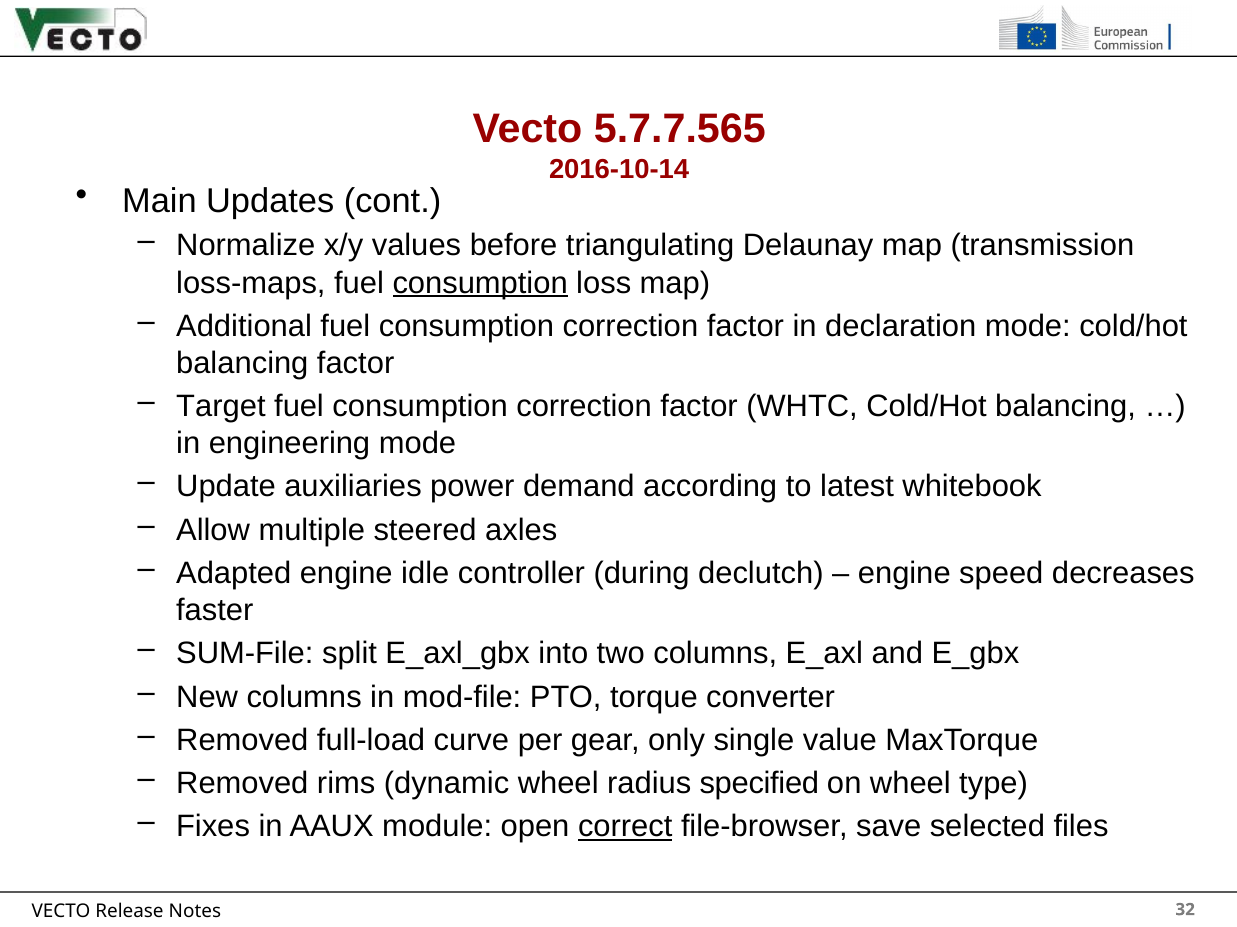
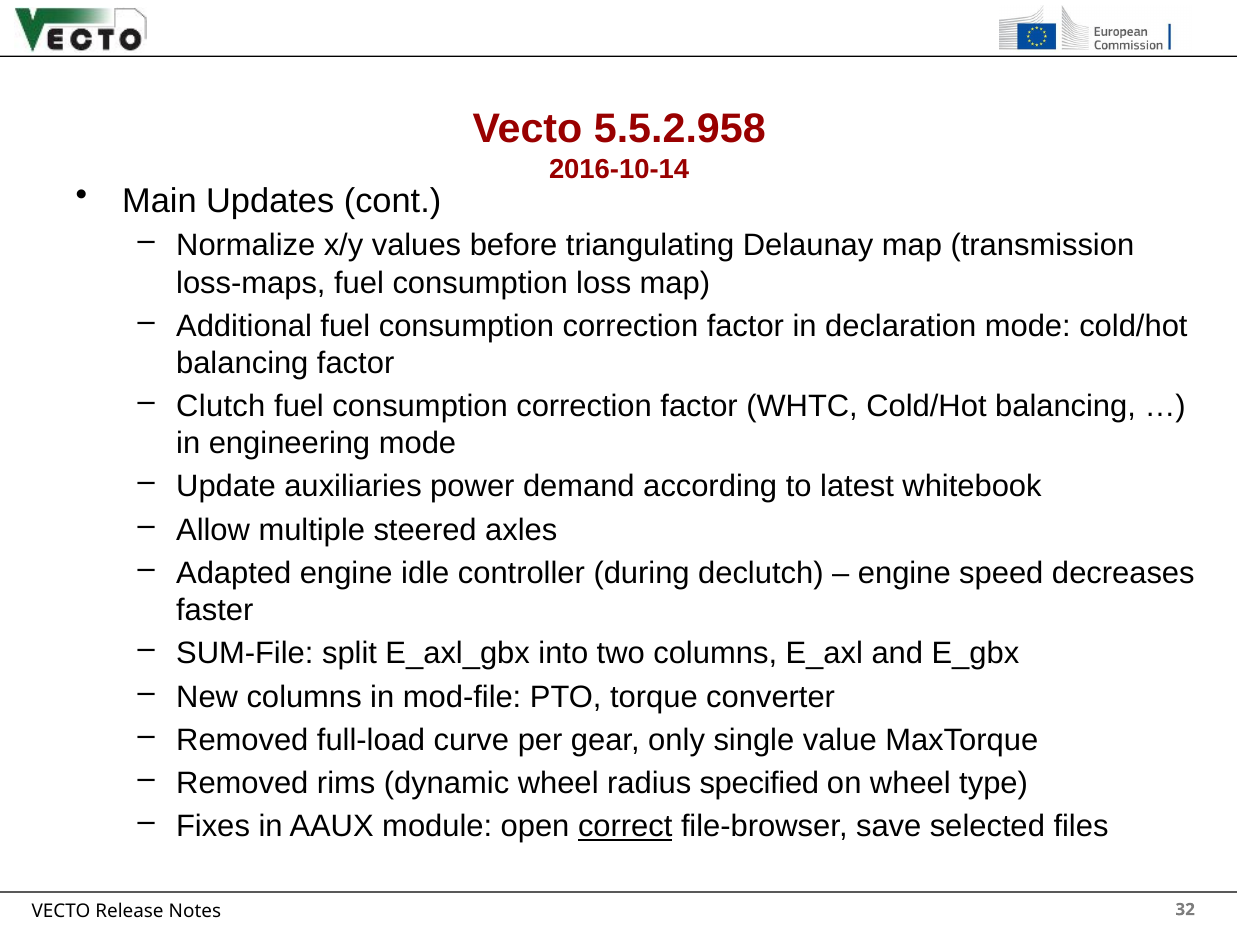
5.7.7.565: 5.7.7.565 -> 5.5.2.958
consumption at (480, 283) underline: present -> none
Target: Target -> Clutch
